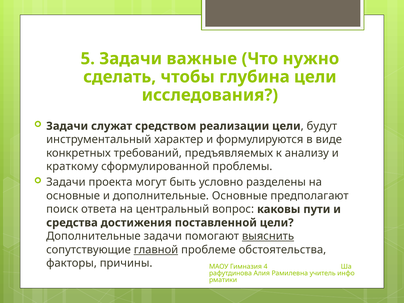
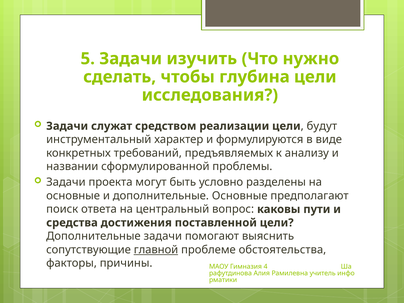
важные: важные -> изучить
краткому: краткому -> названии
выяснить underline: present -> none
